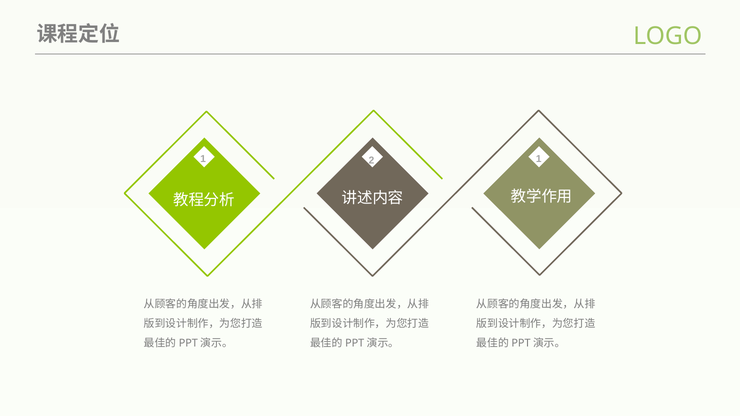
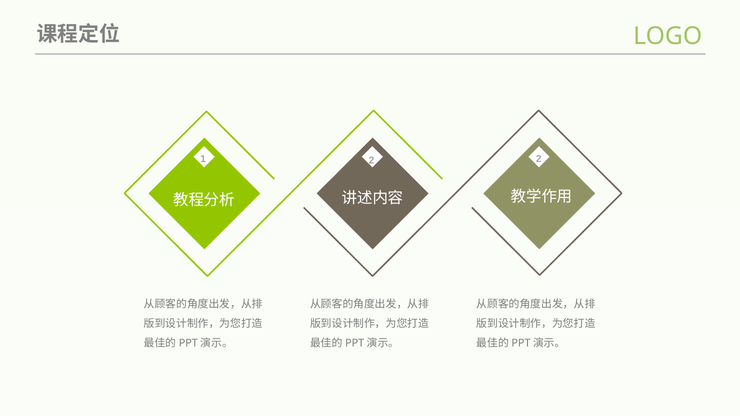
2 1: 1 -> 2
